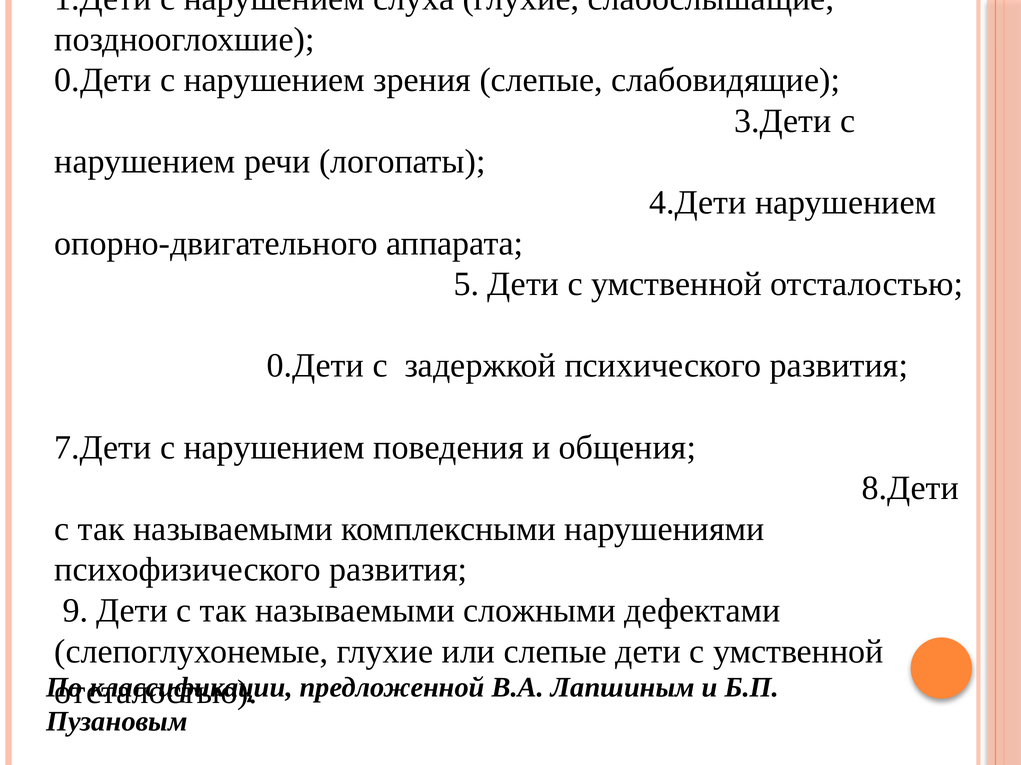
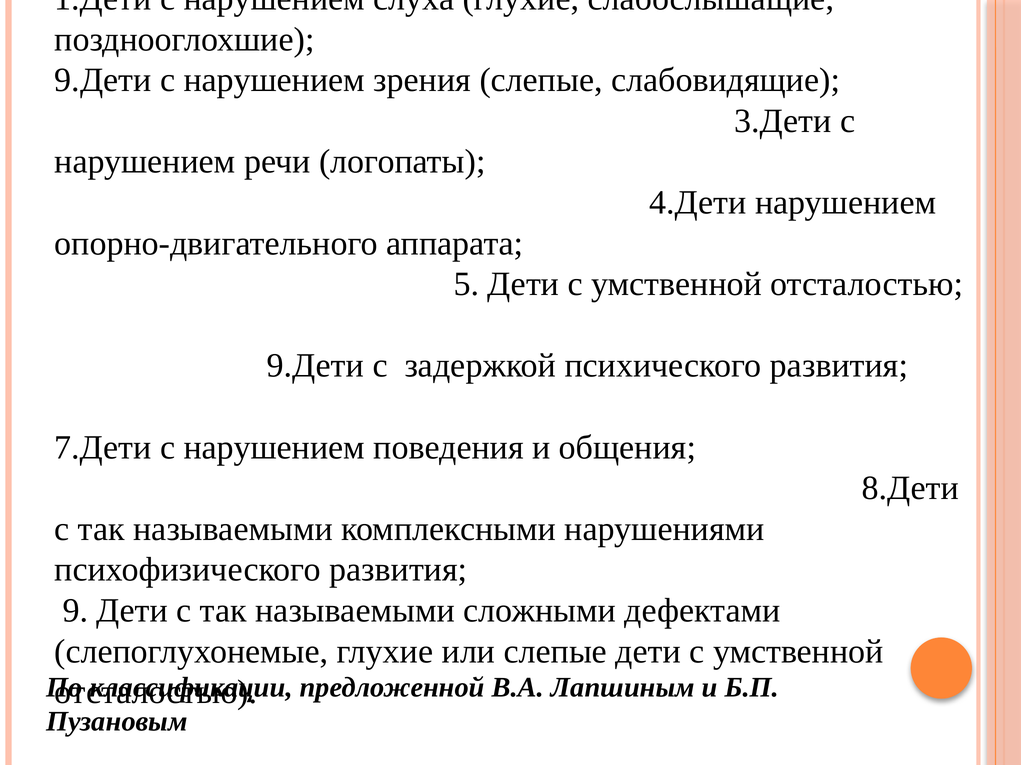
0.Дети at (103, 80): 0.Дети -> 9.Дети
0.Дети at (315, 366): 0.Дети -> 9.Дети
